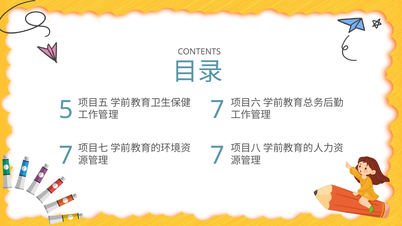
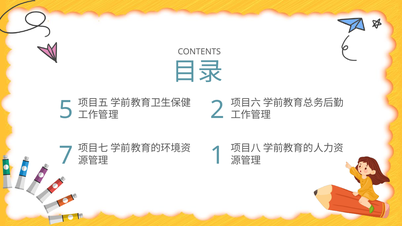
5 7: 7 -> 2
7 at (217, 156): 7 -> 1
